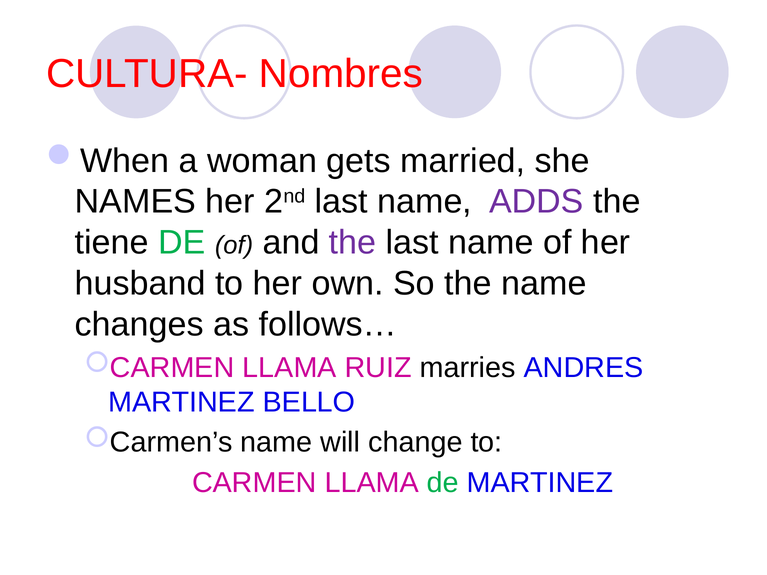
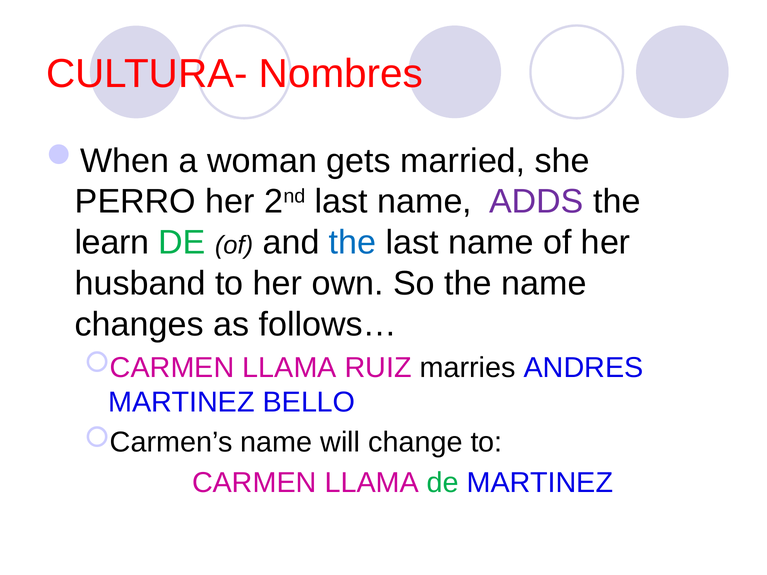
NAMES: NAMES -> PERRO
tiene: tiene -> learn
the at (353, 243) colour: purple -> blue
